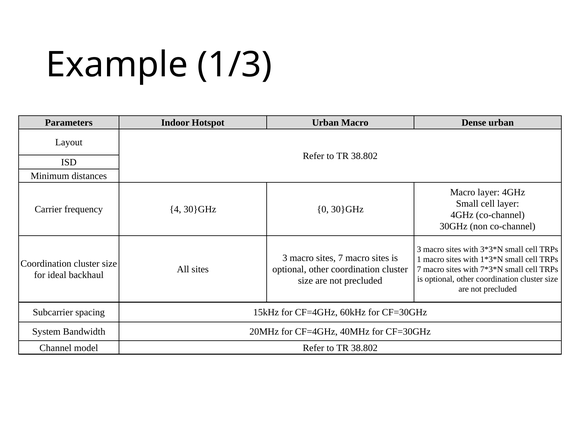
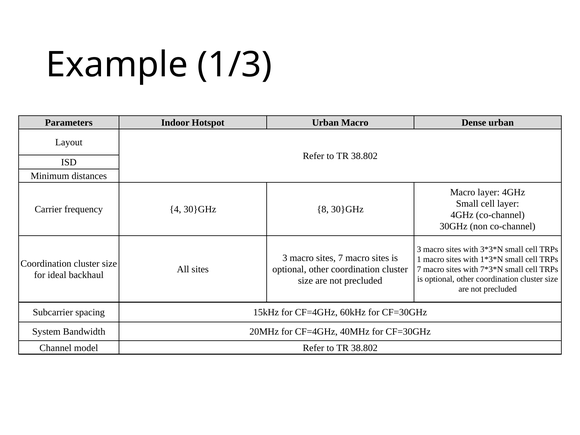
0: 0 -> 8
